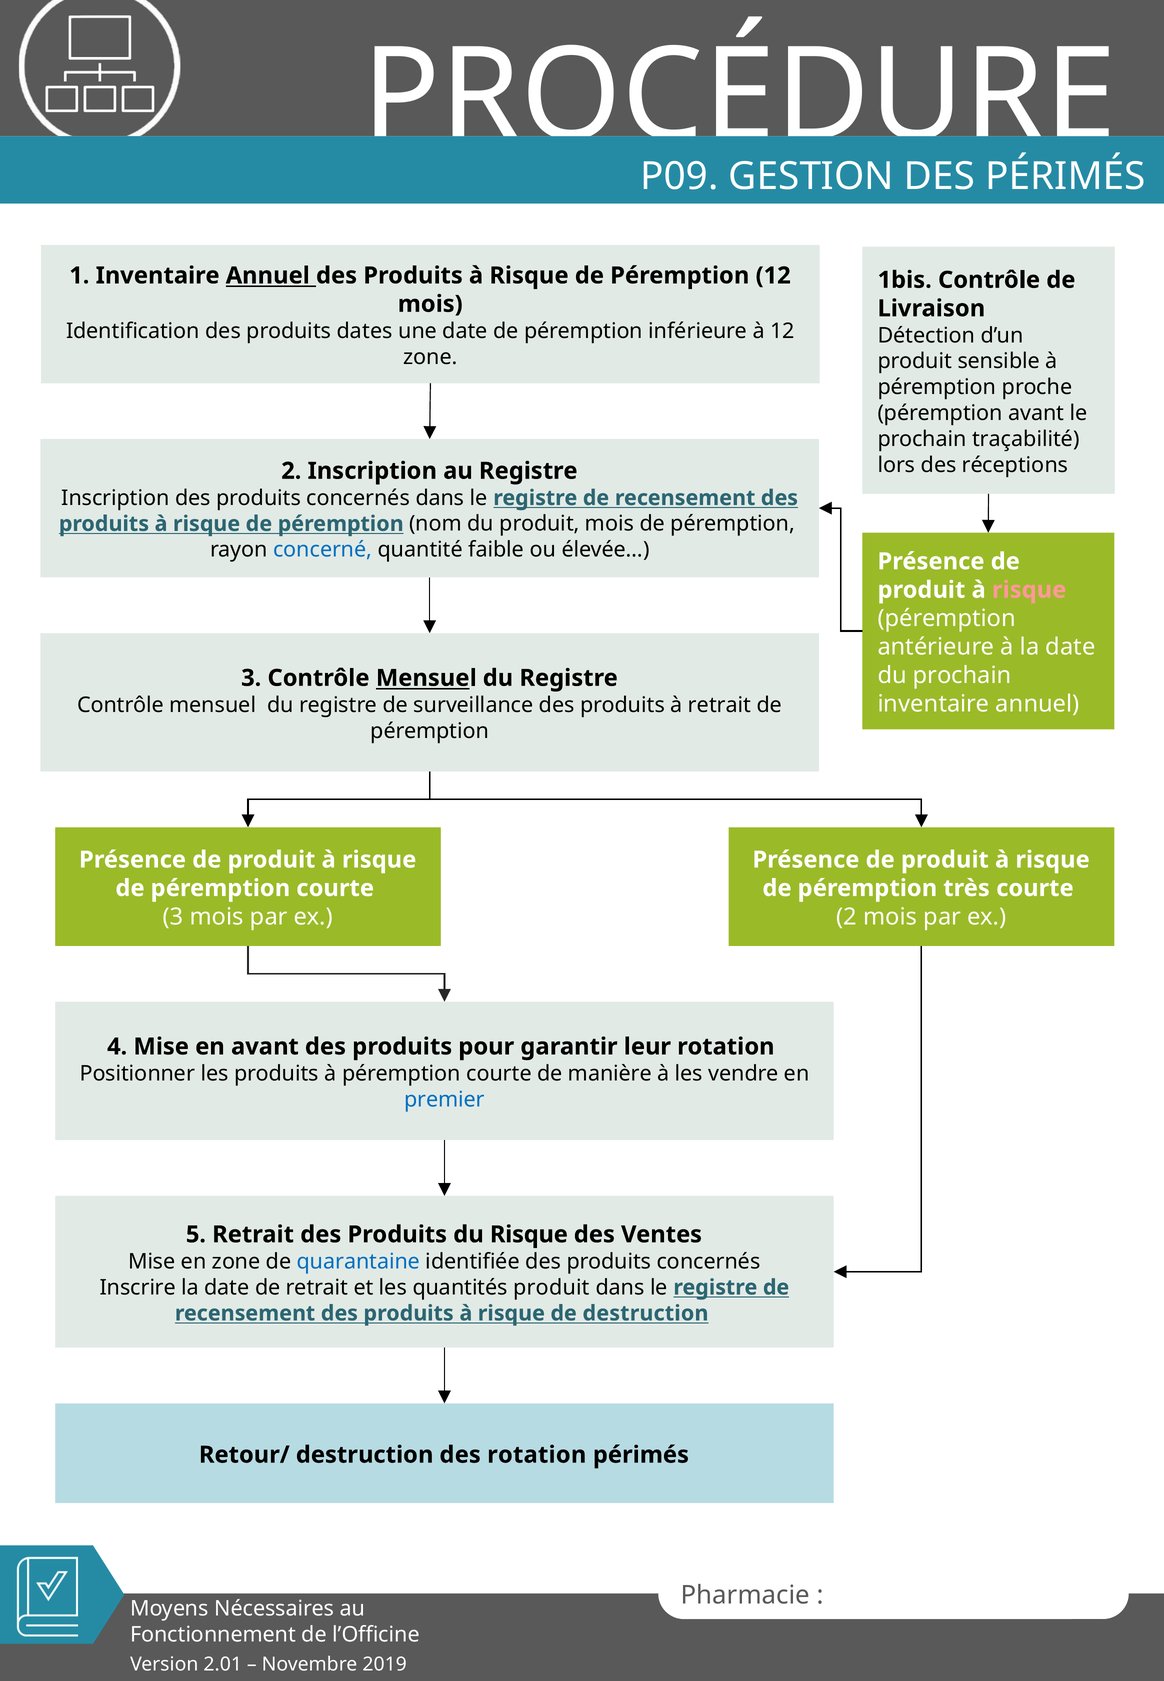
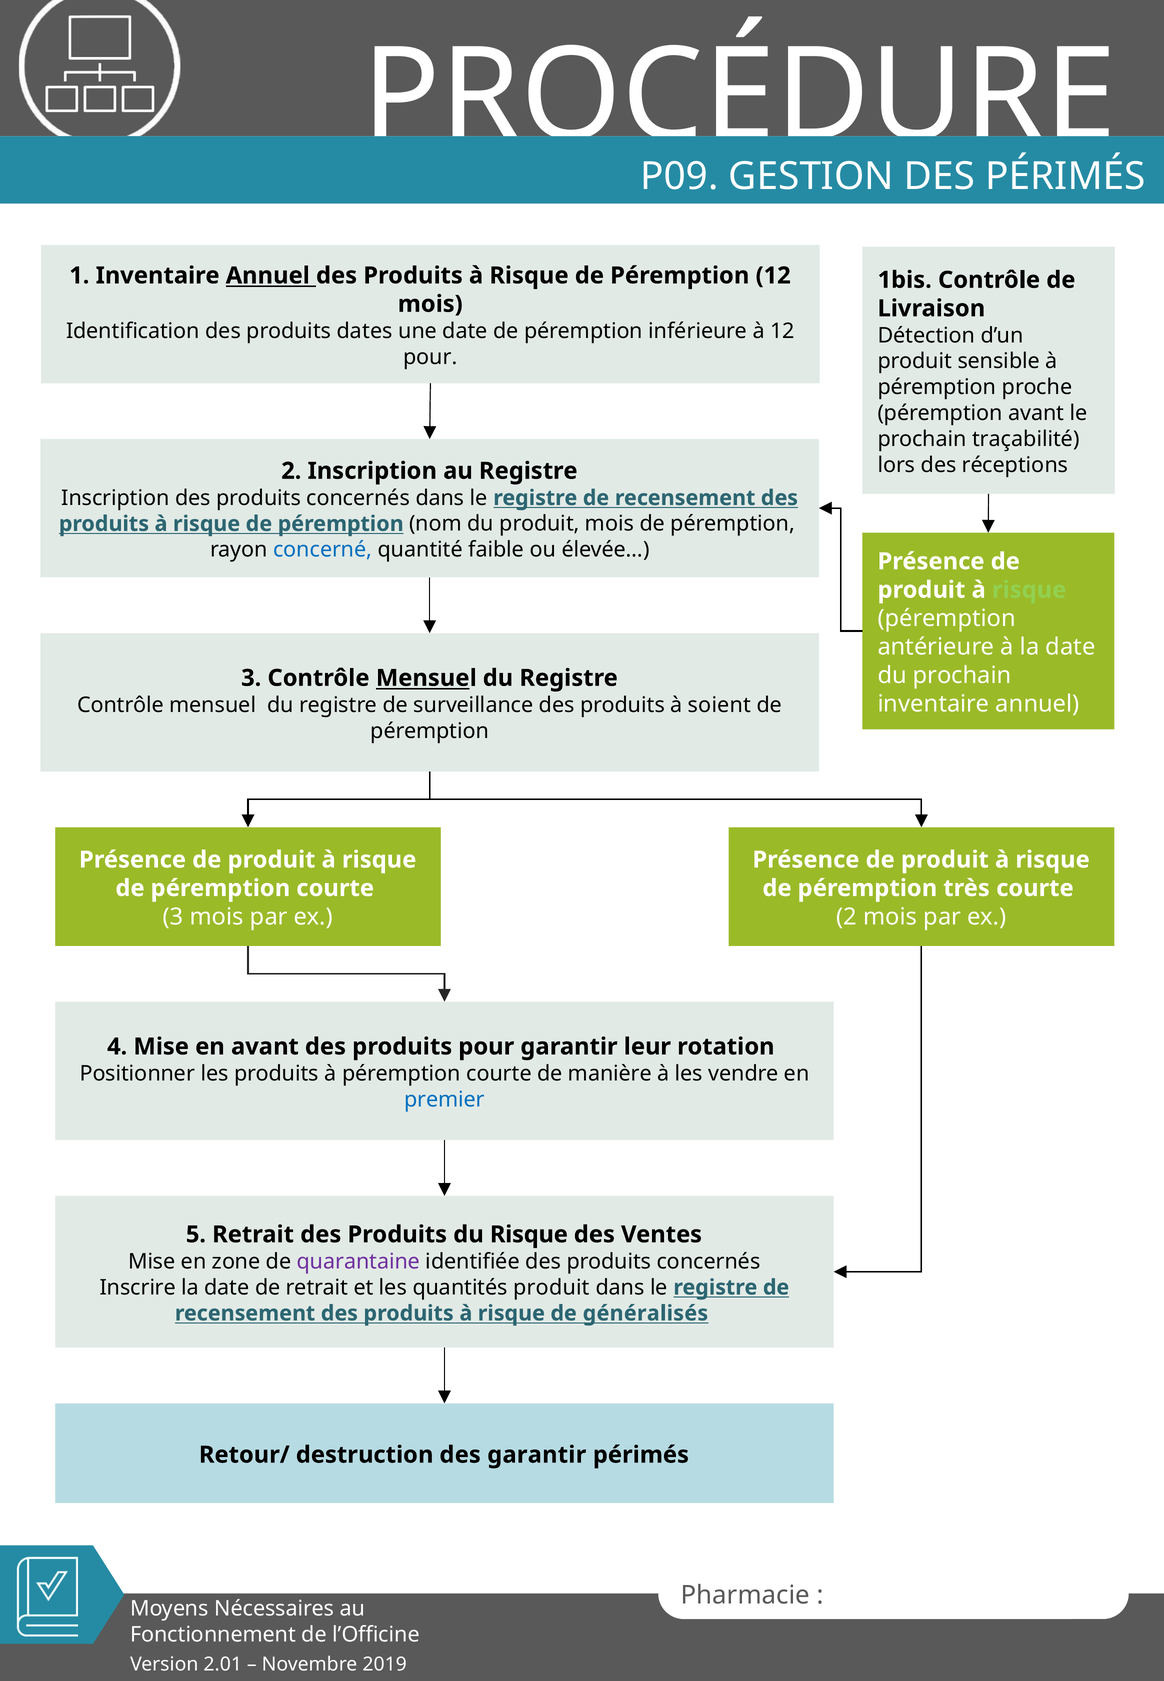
zone at (430, 357): zone -> pour
risque at (1029, 590) colour: pink -> light green
à retrait: retrait -> soient
quarantaine colour: blue -> purple
de destruction: destruction -> généralisés
des rotation: rotation -> garantir
